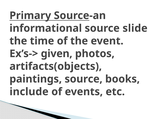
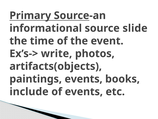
given: given -> write
paintings source: source -> events
